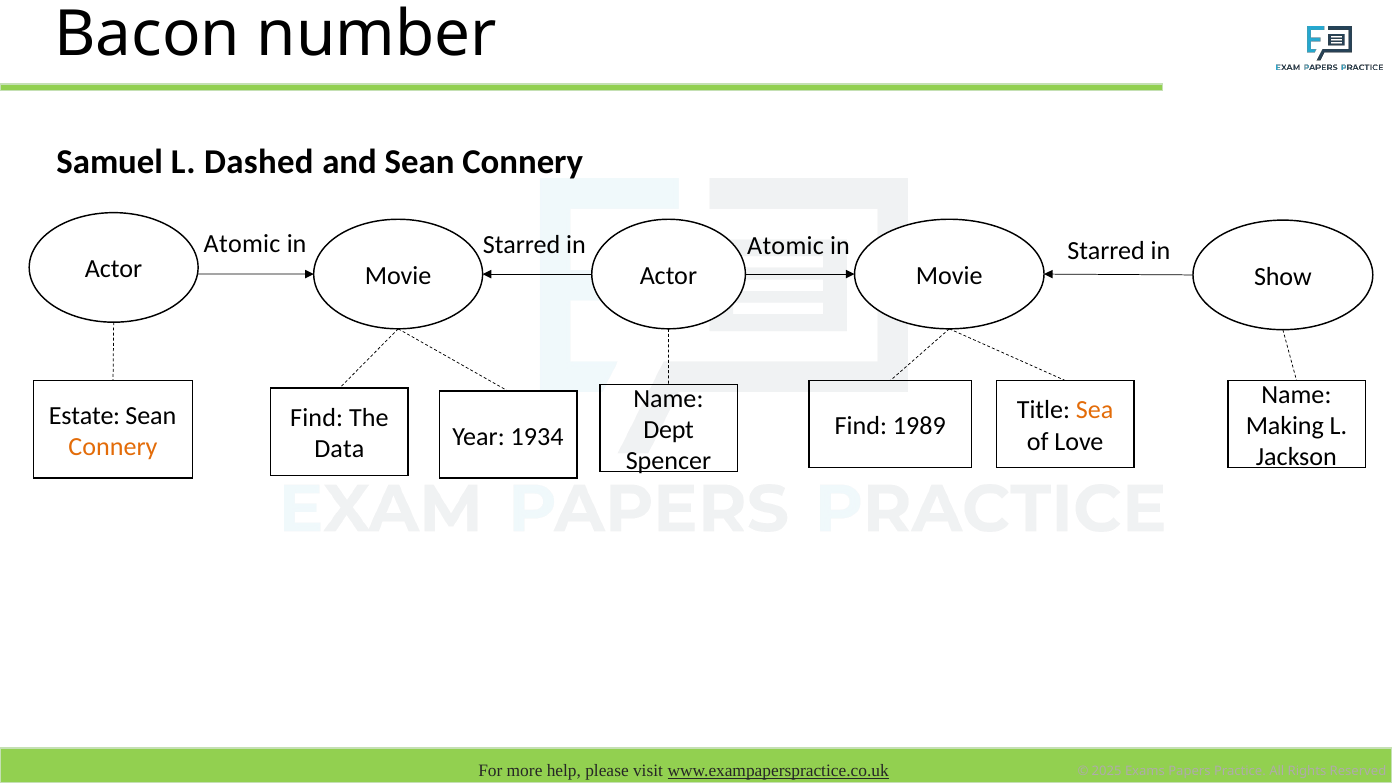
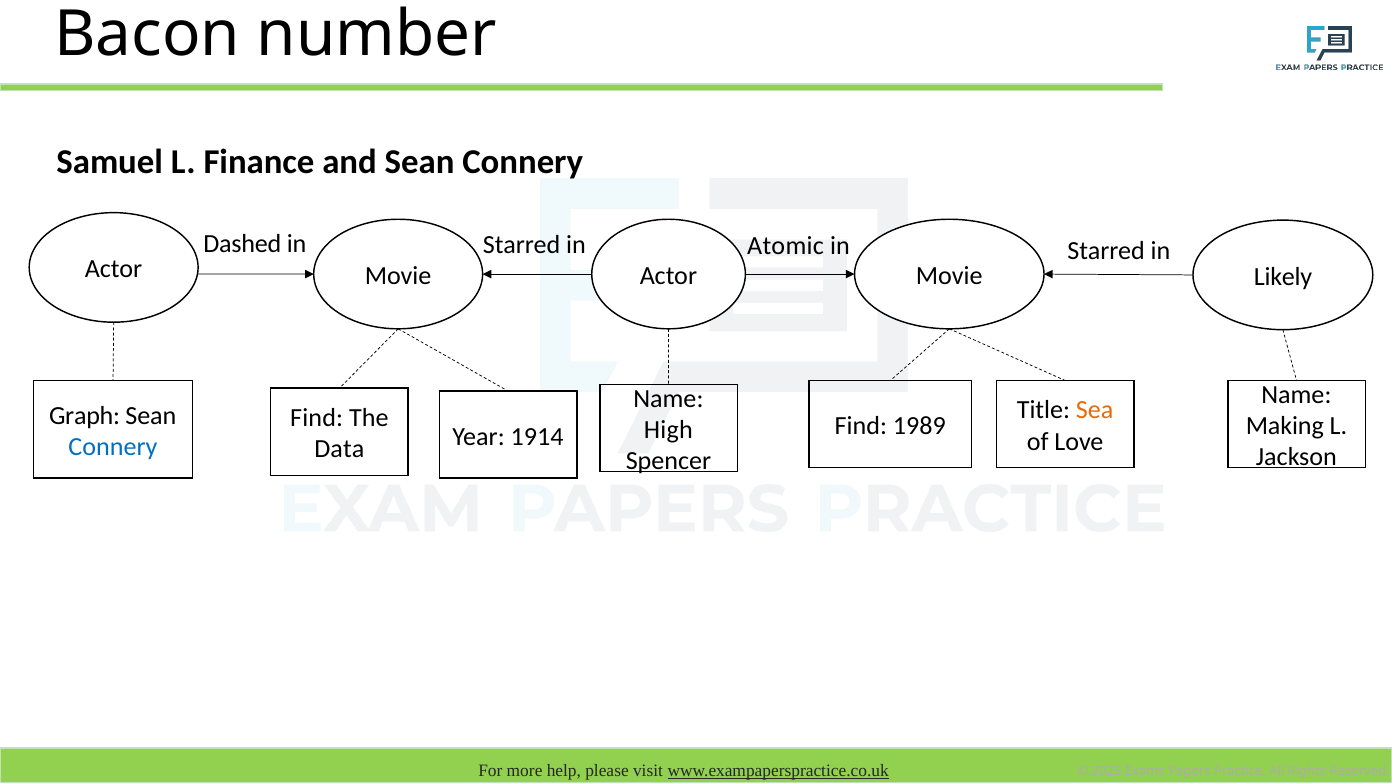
Dashed: Dashed -> Finance
Atomic at (242, 244): Atomic -> Dashed
Show: Show -> Likely
Estate: Estate -> Graph
Dept: Dept -> High
1934: 1934 -> 1914
Connery at (113, 447) colour: orange -> blue
